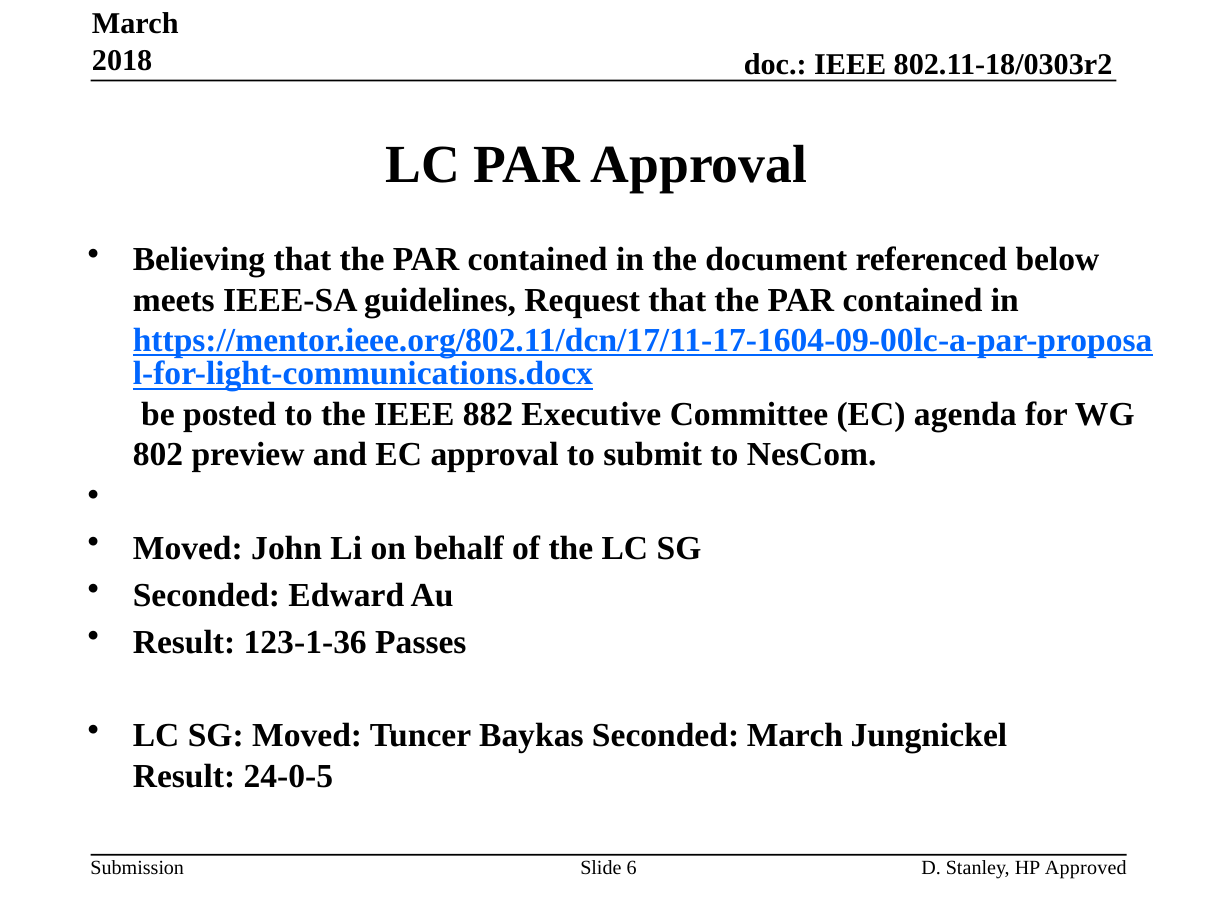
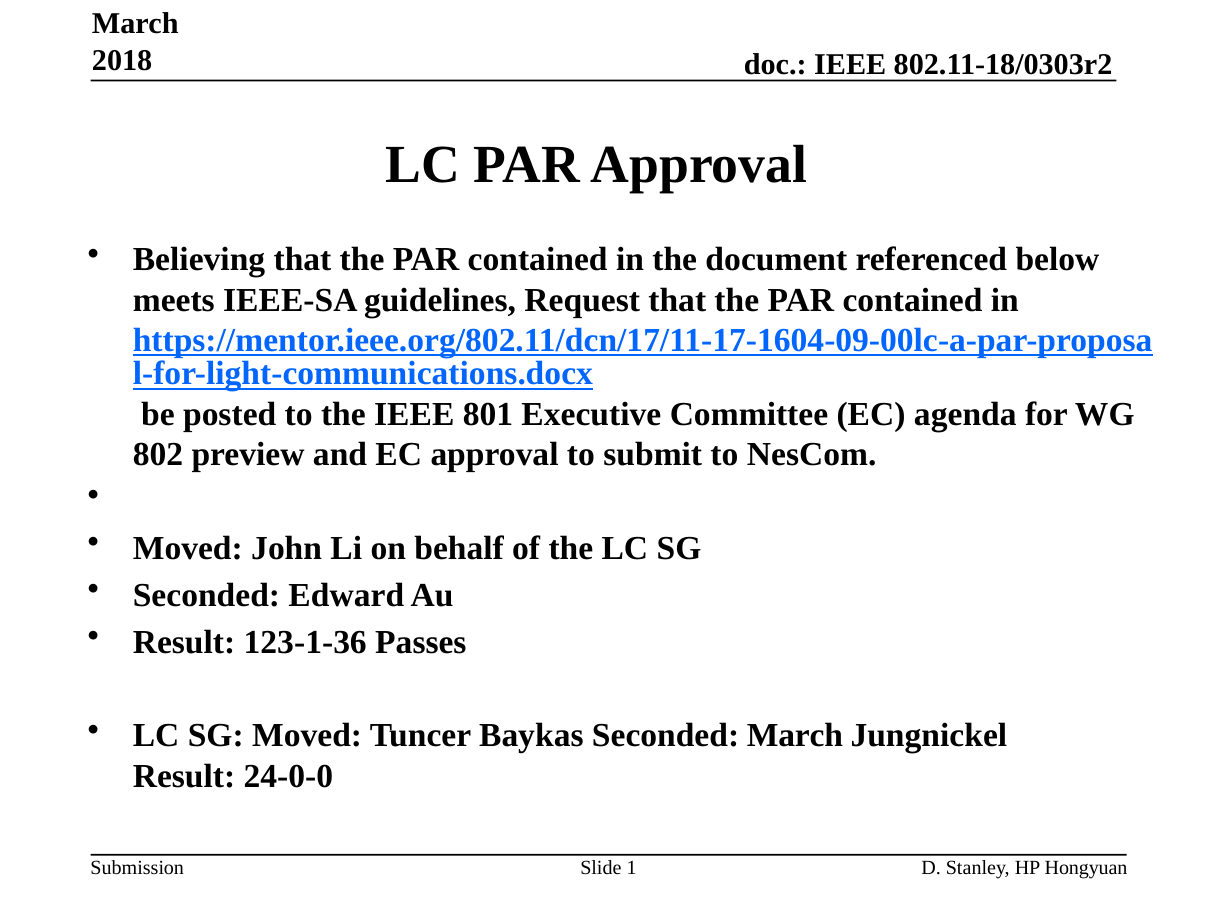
882: 882 -> 801
24-0-5: 24-0-5 -> 24-0-0
6: 6 -> 1
Approved: Approved -> Hongyuan
